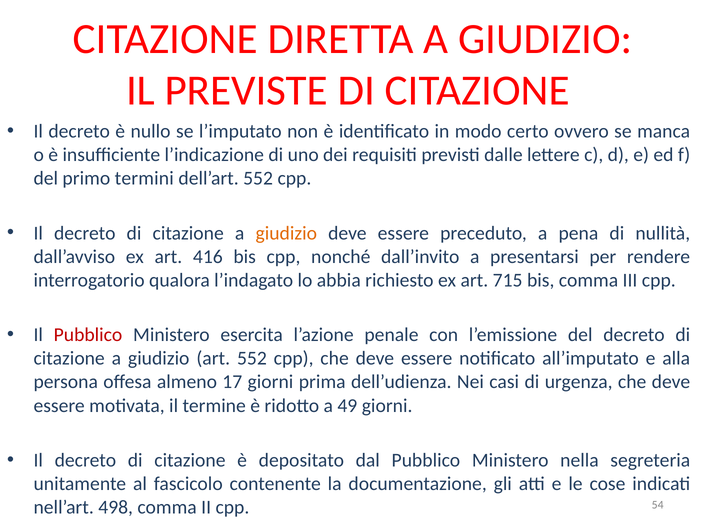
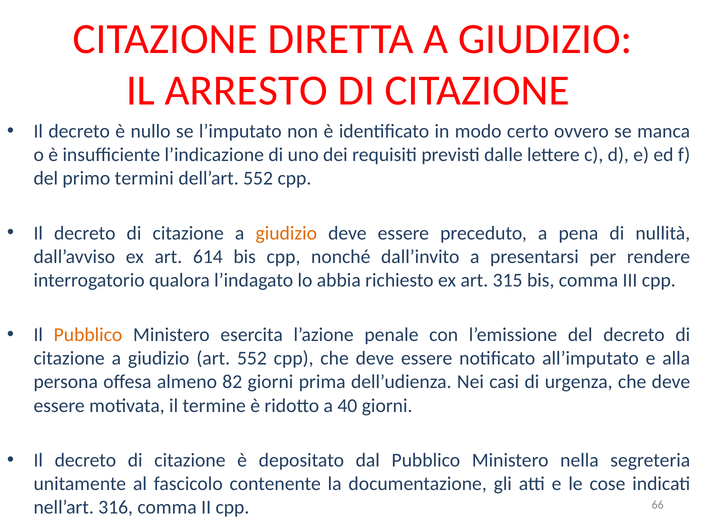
PREVISTE: PREVISTE -> ARRESTO
416: 416 -> 614
715: 715 -> 315
Pubblico at (88, 335) colour: red -> orange
17: 17 -> 82
49: 49 -> 40
498: 498 -> 316
54: 54 -> 66
